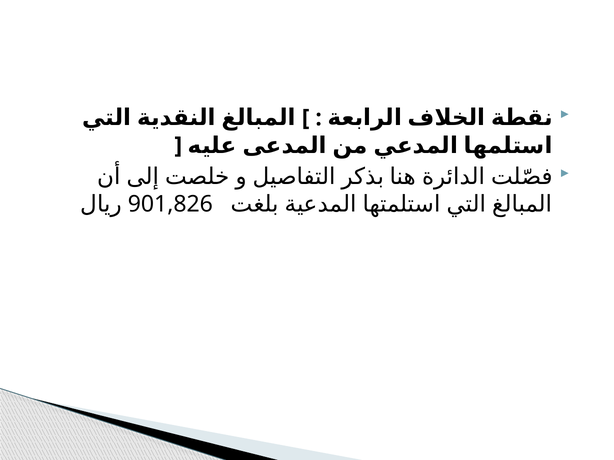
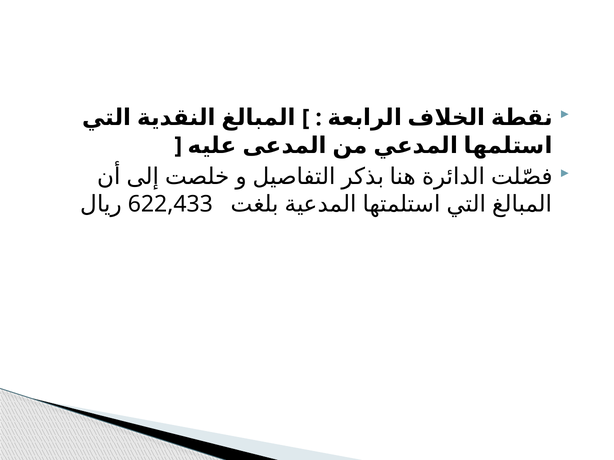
901,826: 901,826 -> 622,433
